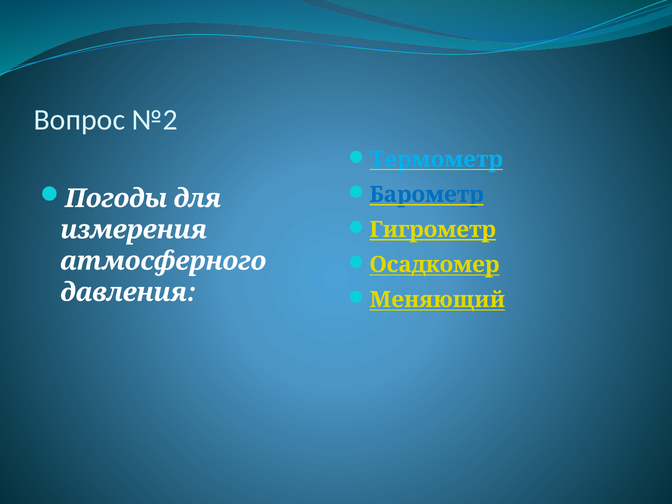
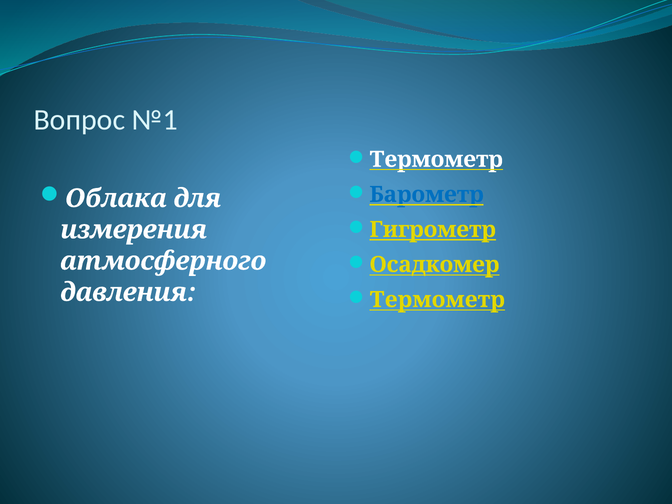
№2: №2 -> №1
Термометр at (436, 159) colour: light blue -> white
Погоды: Погоды -> Облака
Меняющий at (437, 300): Меняющий -> Термометр
